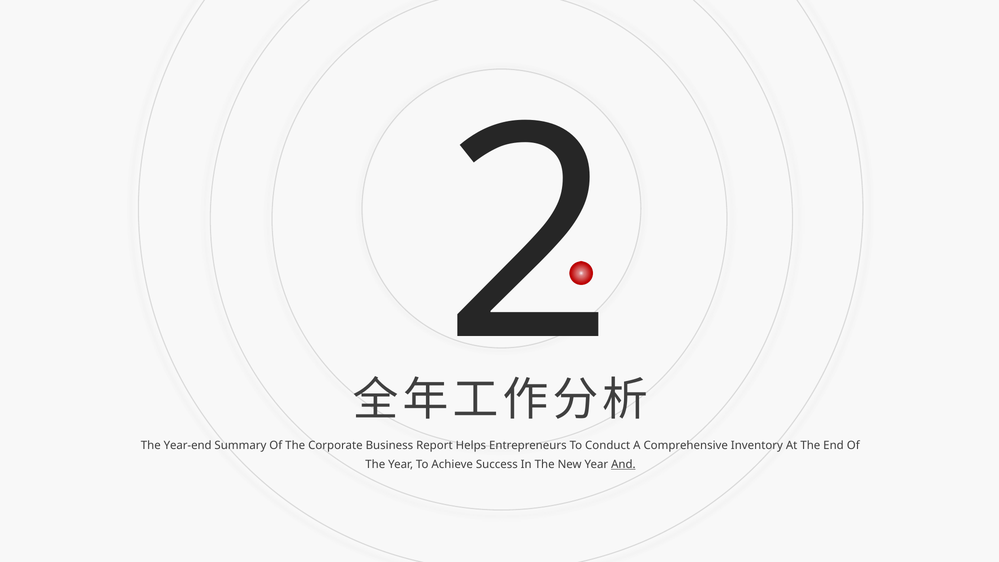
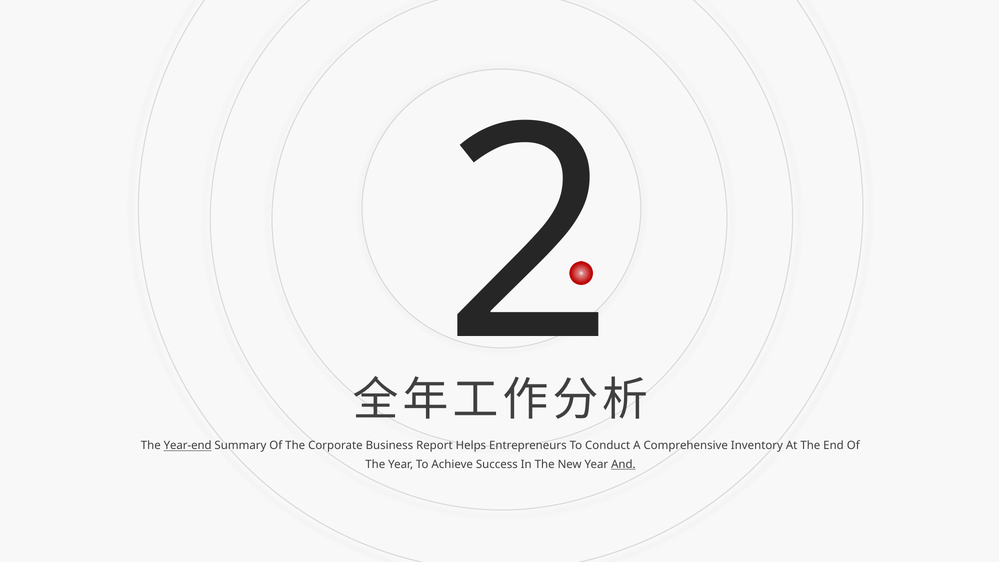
Year-end underline: none -> present
